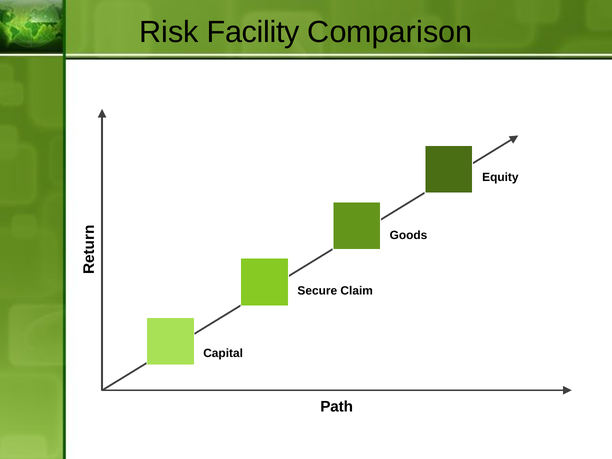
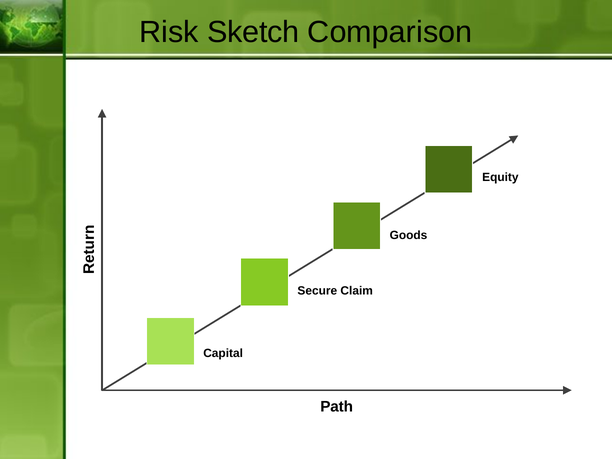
Facility: Facility -> Sketch
